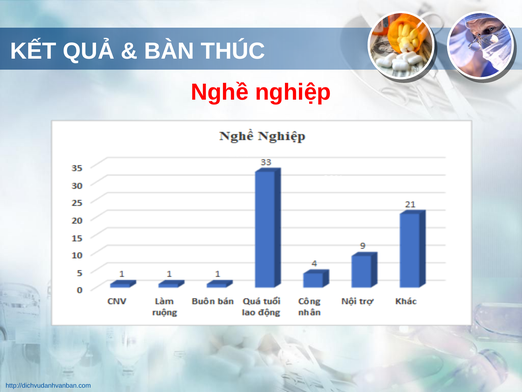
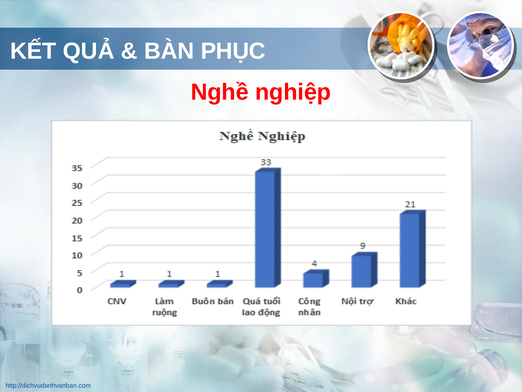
THÚC: THÚC -> PHỤC
